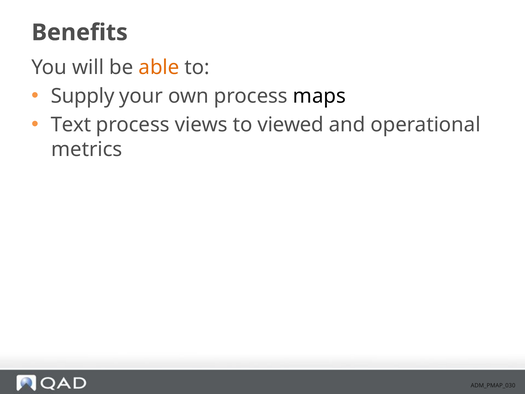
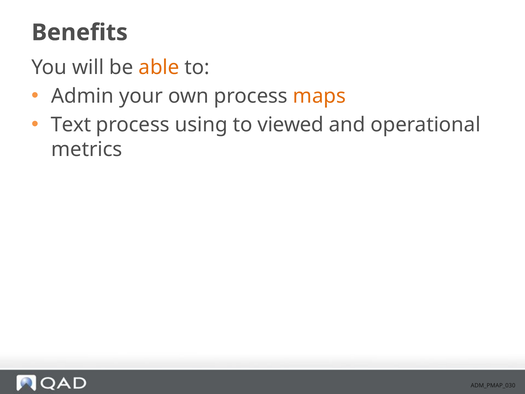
Supply: Supply -> Admin
maps colour: black -> orange
views: views -> using
